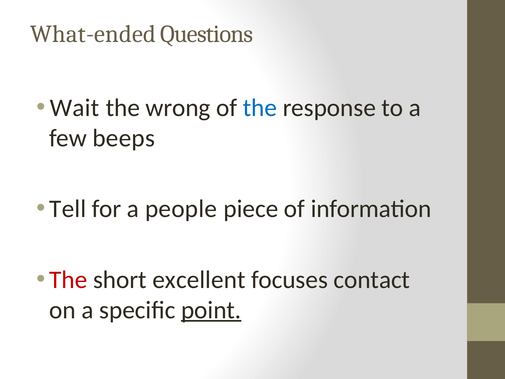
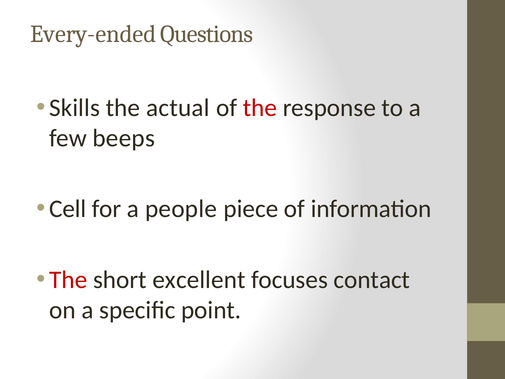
What-ended: What-ended -> Every-ended
Wait: Wait -> Skills
wrong: wrong -> actual
the at (260, 108) colour: blue -> red
Tell: Tell -> Cell
point underline: present -> none
